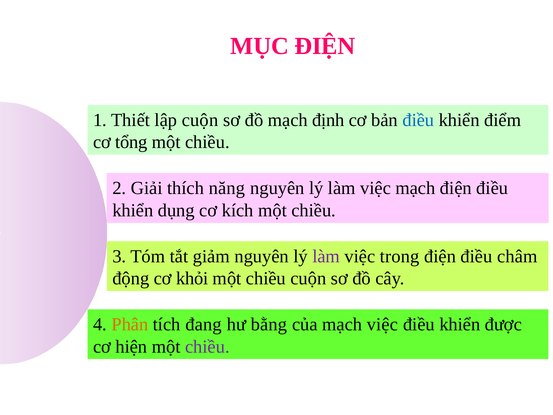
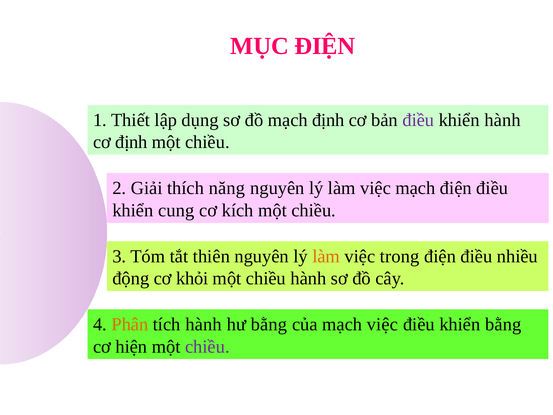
lập cuộn: cuộn -> dụng
điều at (418, 120) colour: blue -> purple
khiển điểm: điểm -> hành
cơ tổng: tổng -> định
dụng: dụng -> cung
giảm: giảm -> thiên
làm at (326, 256) colour: purple -> orange
châm: châm -> nhiều
chiều cuộn: cuộn -> hành
tích đang: đang -> hành
khiển được: được -> bằng
